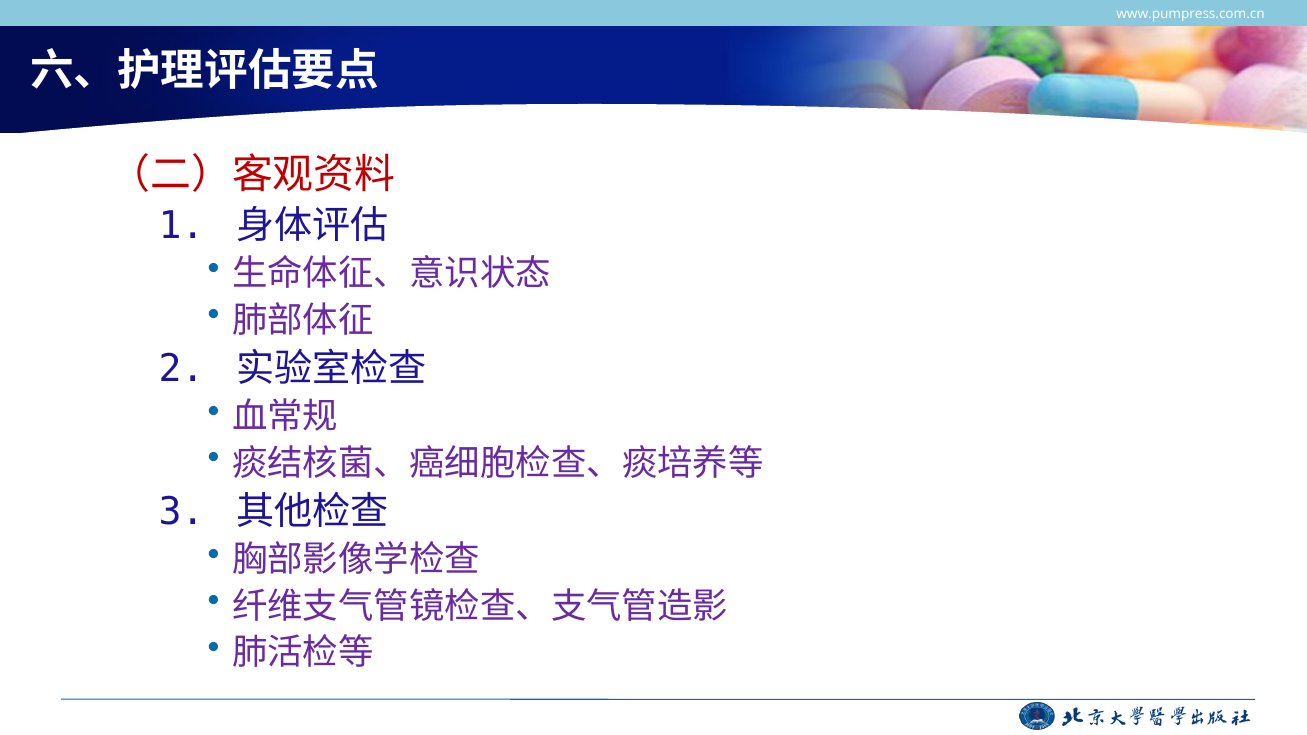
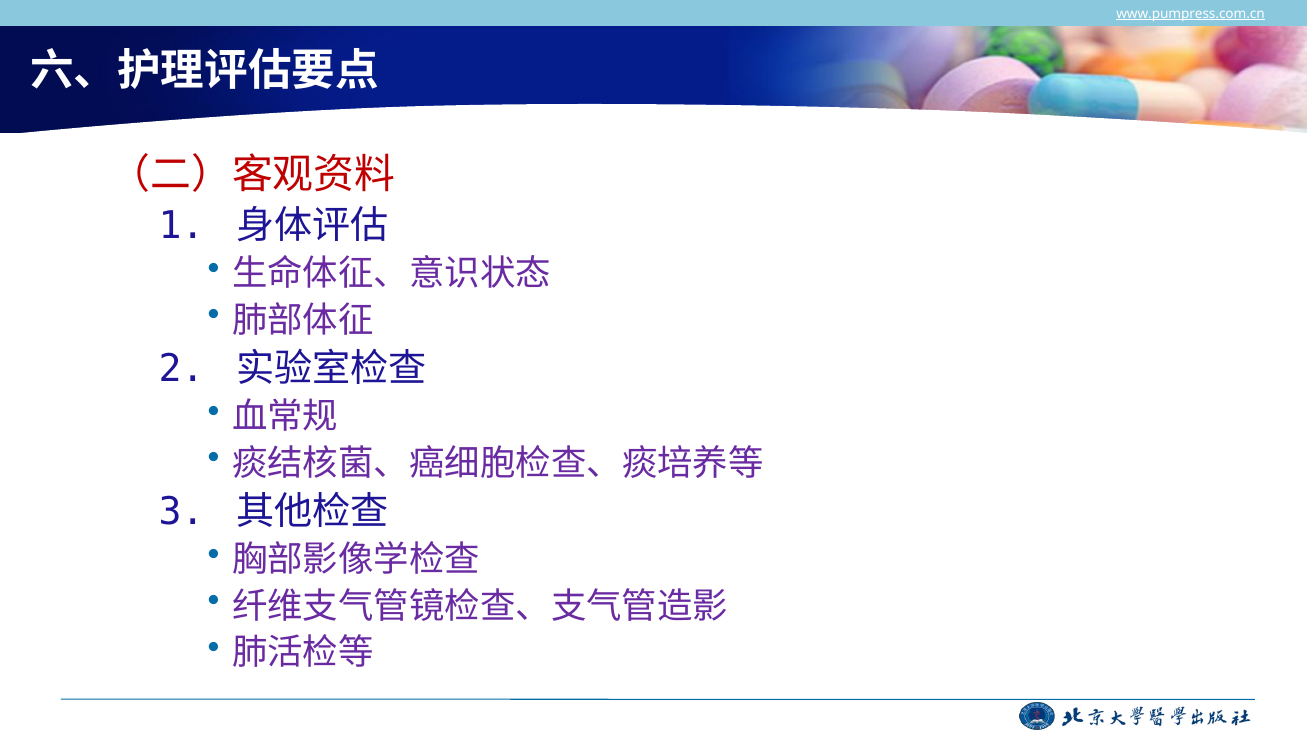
www.pumpress.com.cn underline: none -> present
